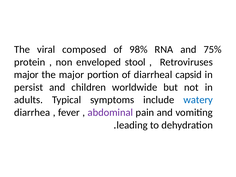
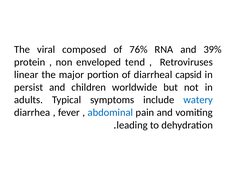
98%: 98% -> 76%
75%: 75% -> 39%
stool: stool -> tend
major at (26, 75): major -> linear
abdominal colour: purple -> blue
